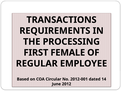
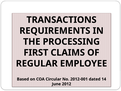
FEMALE: FEMALE -> CLAIMS
